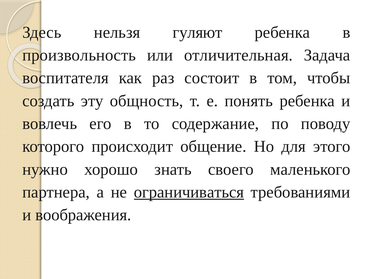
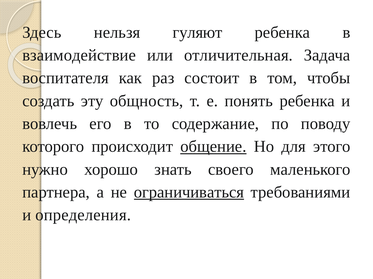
произвольность: произвольность -> взаимодействие
общение underline: none -> present
воображения: воображения -> определения
